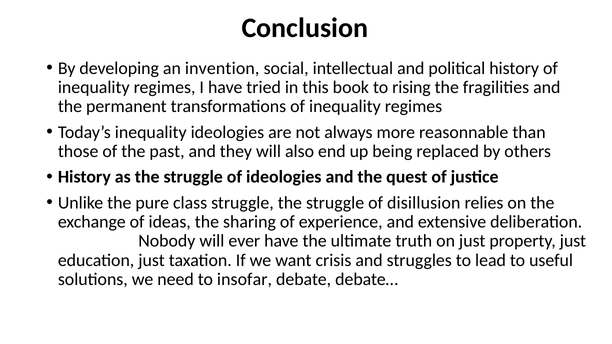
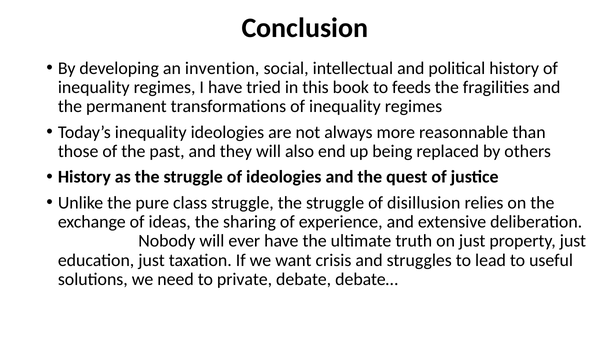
rising: rising -> feeds
insofar: insofar -> private
